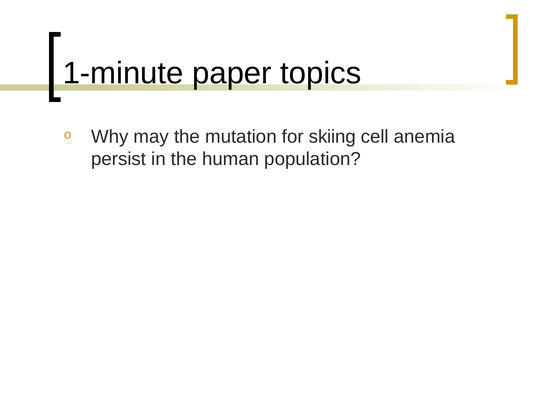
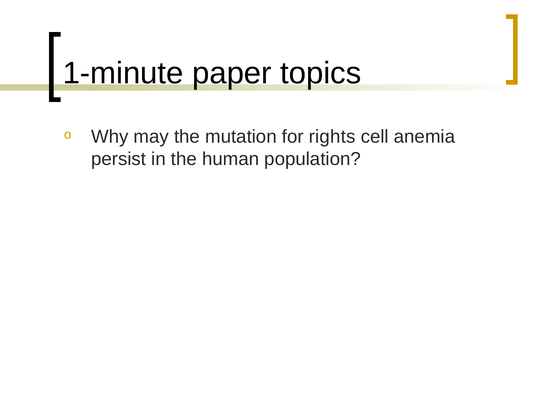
skiing: skiing -> rights
